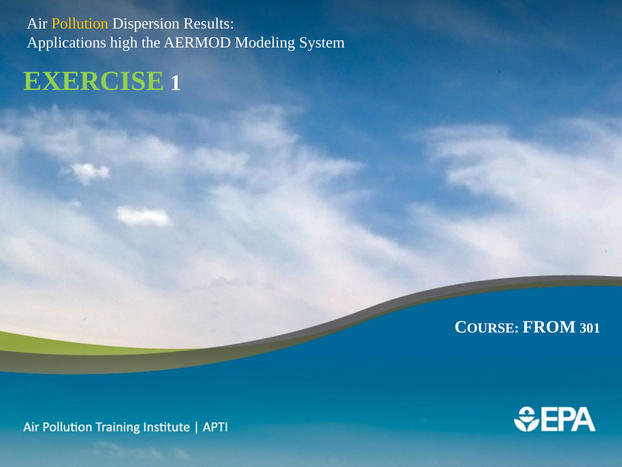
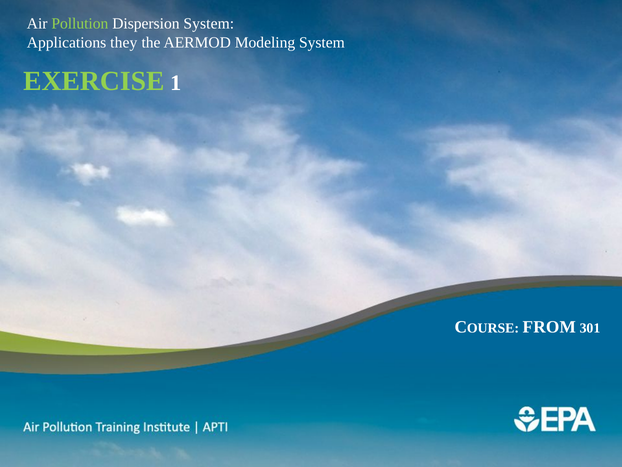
Pollution colour: yellow -> light green
Dispersion Results: Results -> System
high: high -> they
